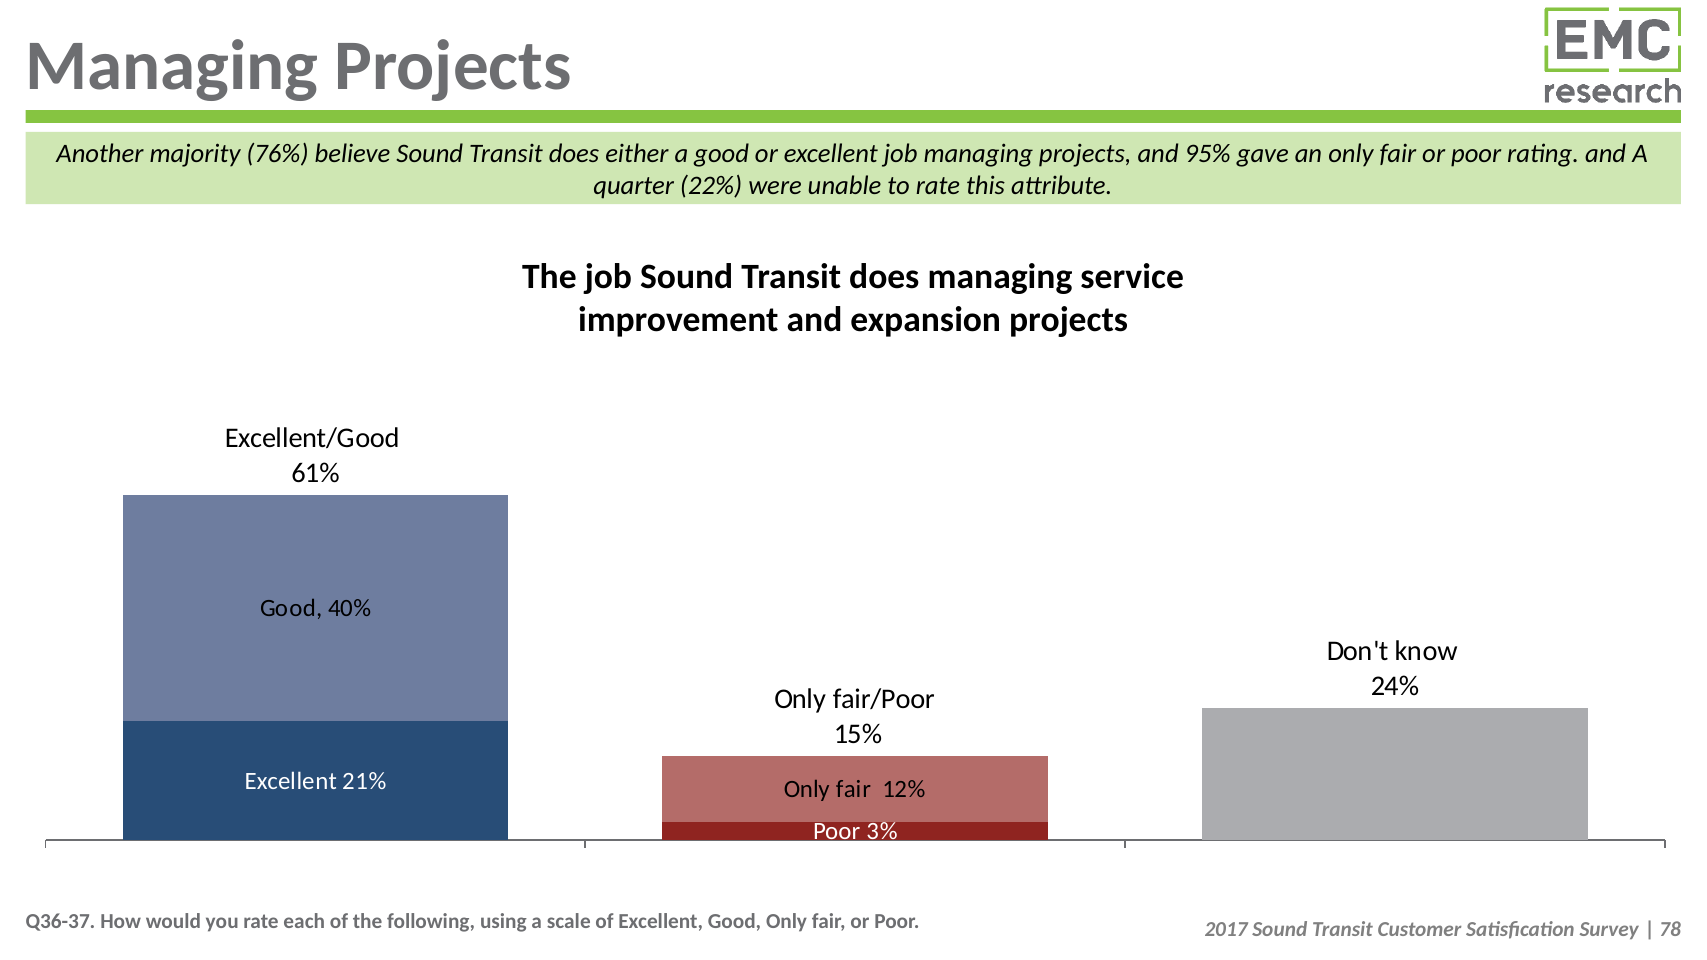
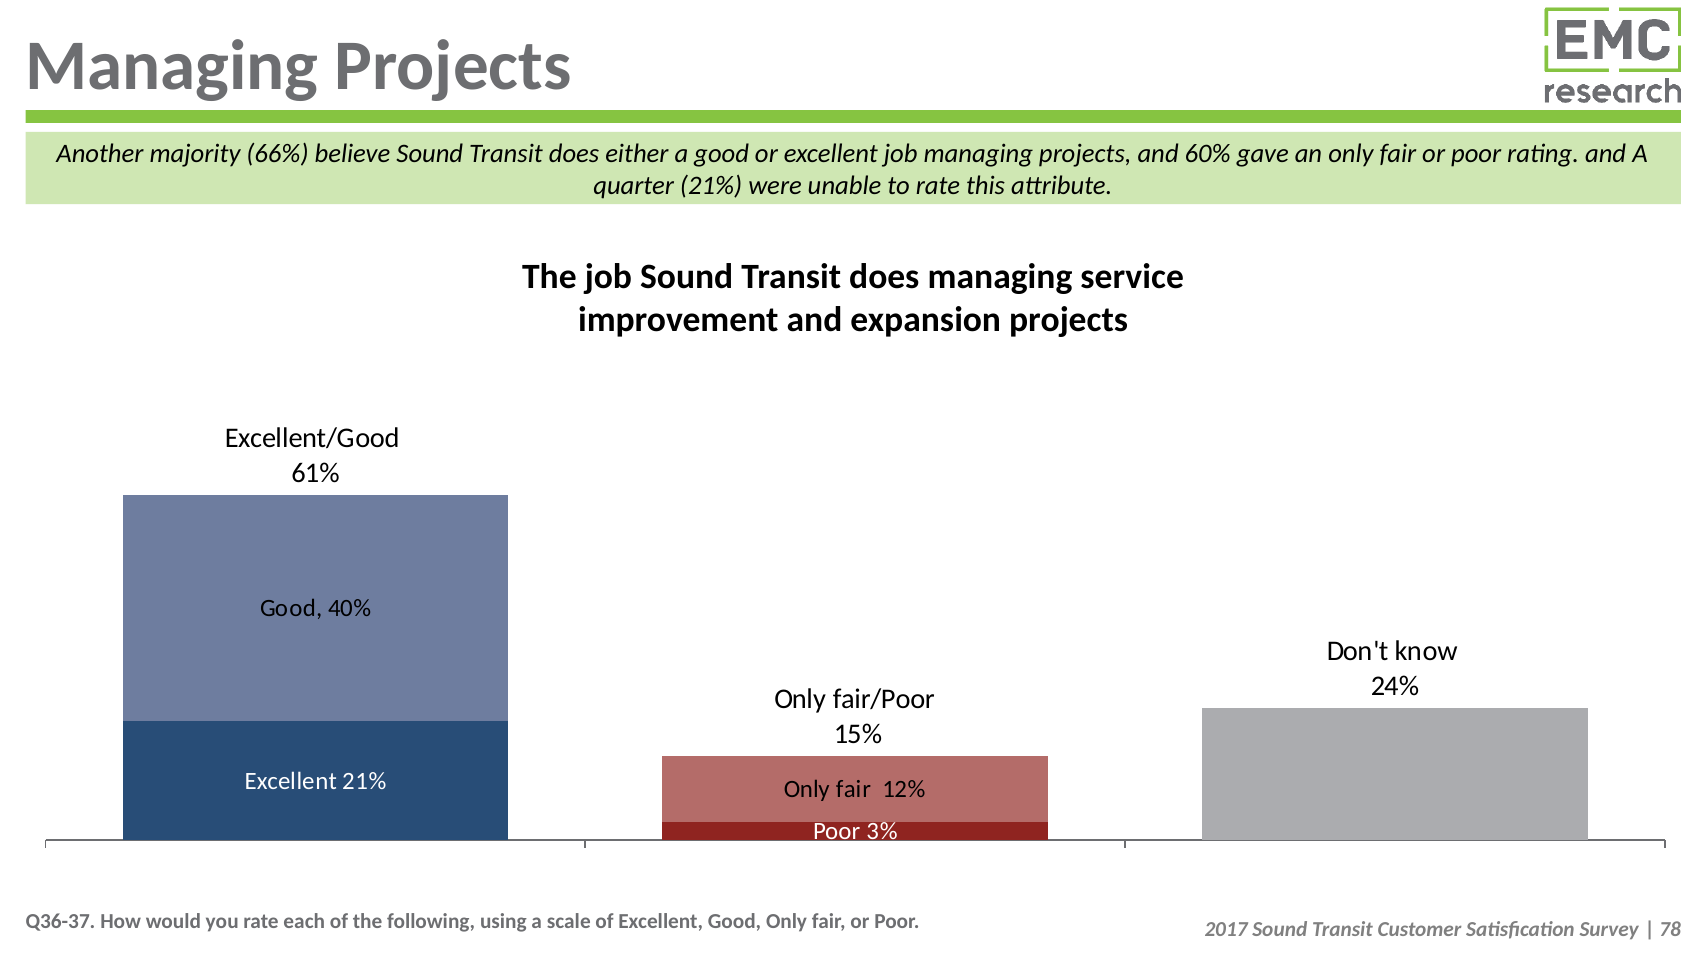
76%: 76% -> 66%
95%: 95% -> 60%
quarter 22%: 22% -> 21%
